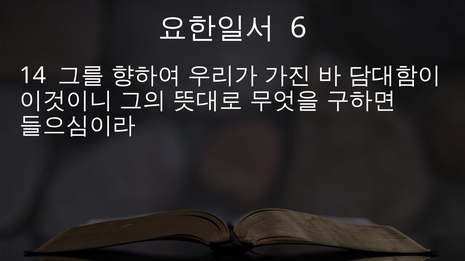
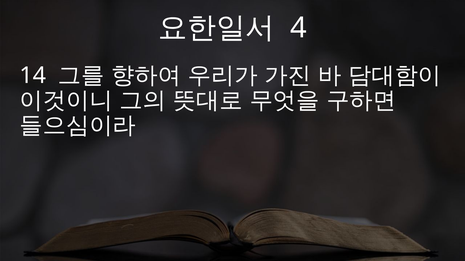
6: 6 -> 4
